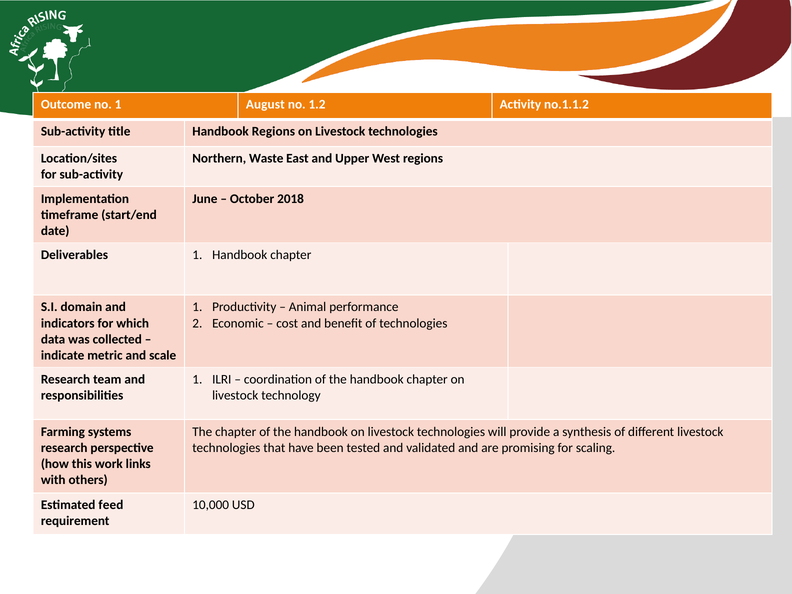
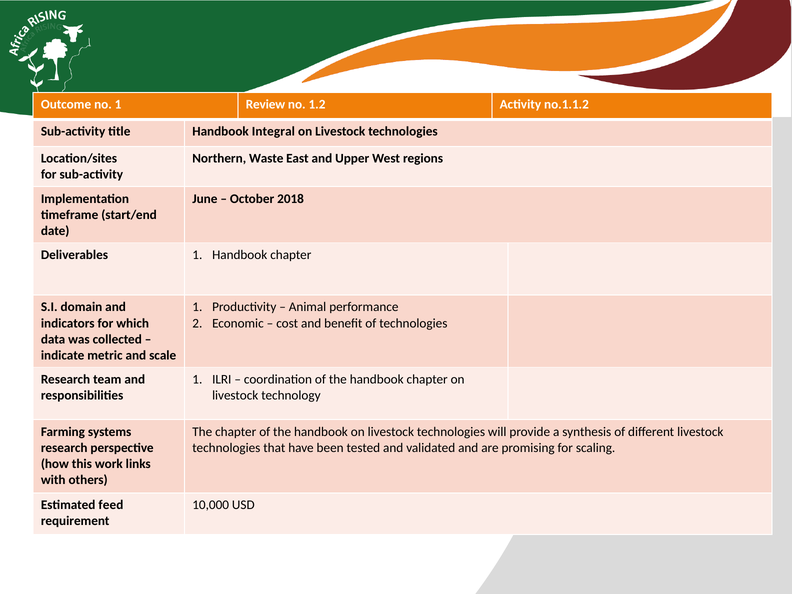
August: August -> Review
Handbook Regions: Regions -> Integral
